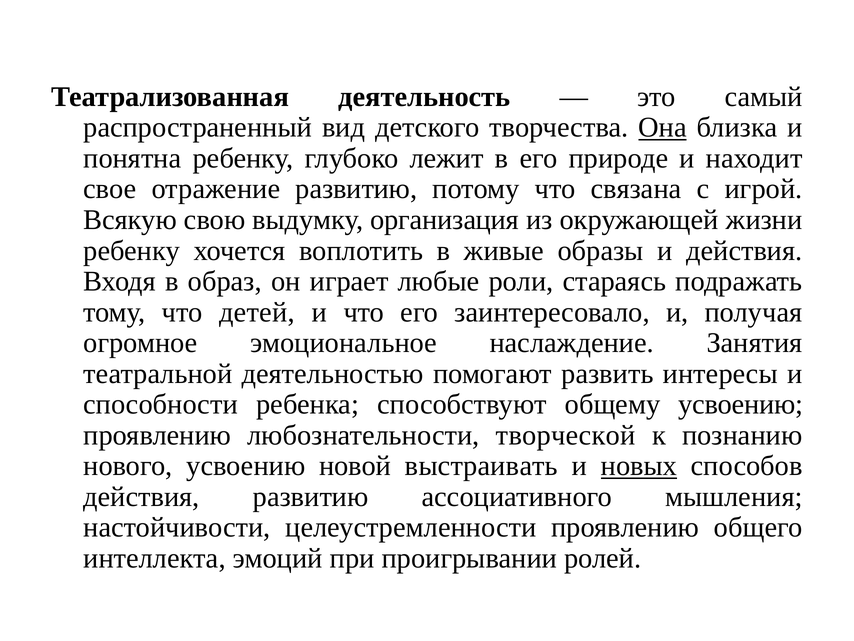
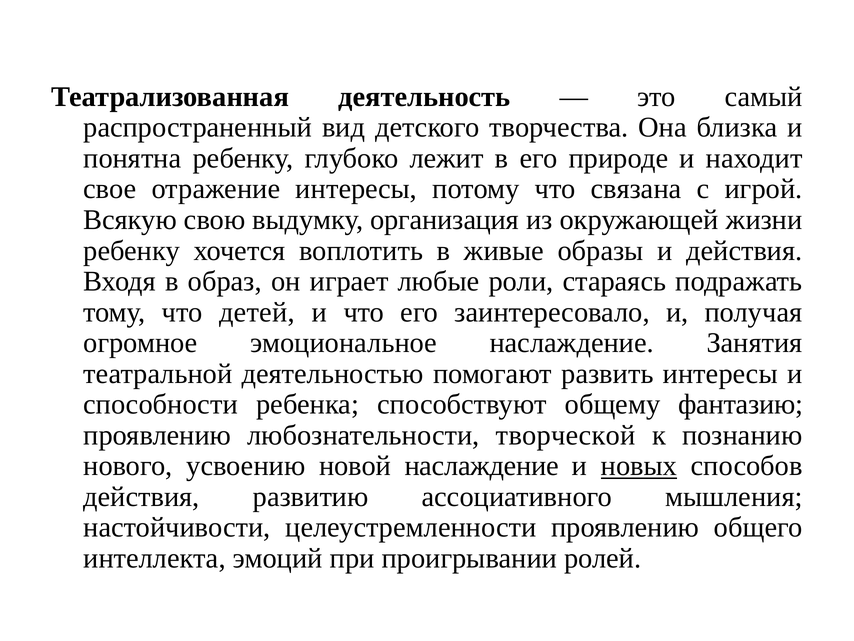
Она underline: present -> none
отражение развитию: развитию -> интересы
общему усвоению: усвоению -> фантазию
новой выстраивать: выстраивать -> наслаждение
